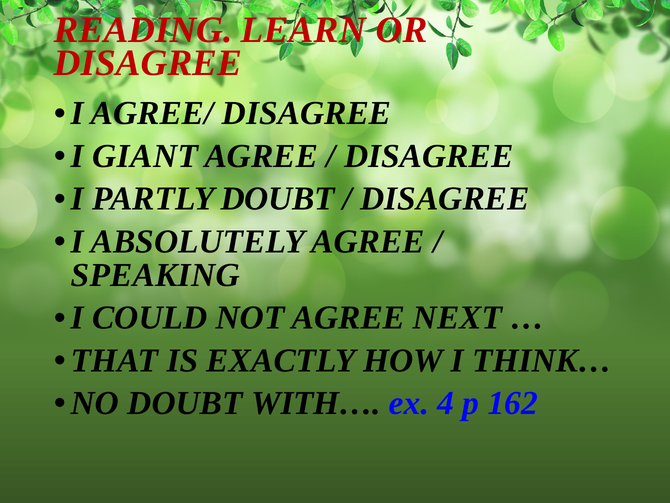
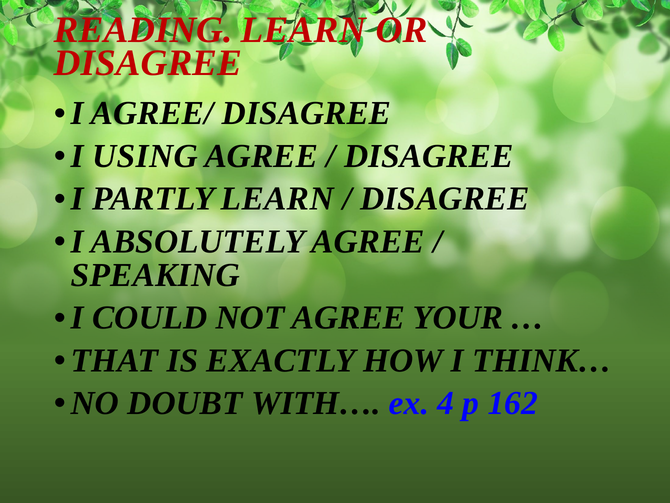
GIANT: GIANT -> USING
PARTLY DOUBT: DOUBT -> LEARN
NEXT: NEXT -> YOUR
